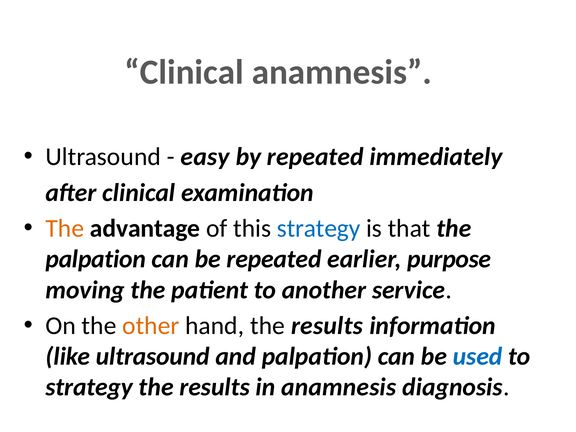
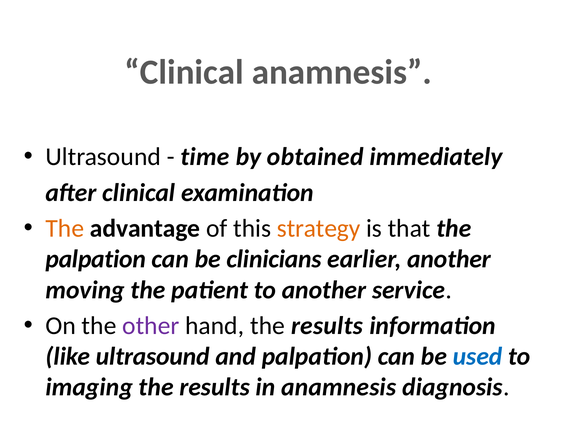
easy: easy -> time
by repeated: repeated -> obtained
strategy at (319, 228) colour: blue -> orange
be repeated: repeated -> clinicians
earlier purpose: purpose -> another
other colour: orange -> purple
strategy at (89, 387): strategy -> imaging
